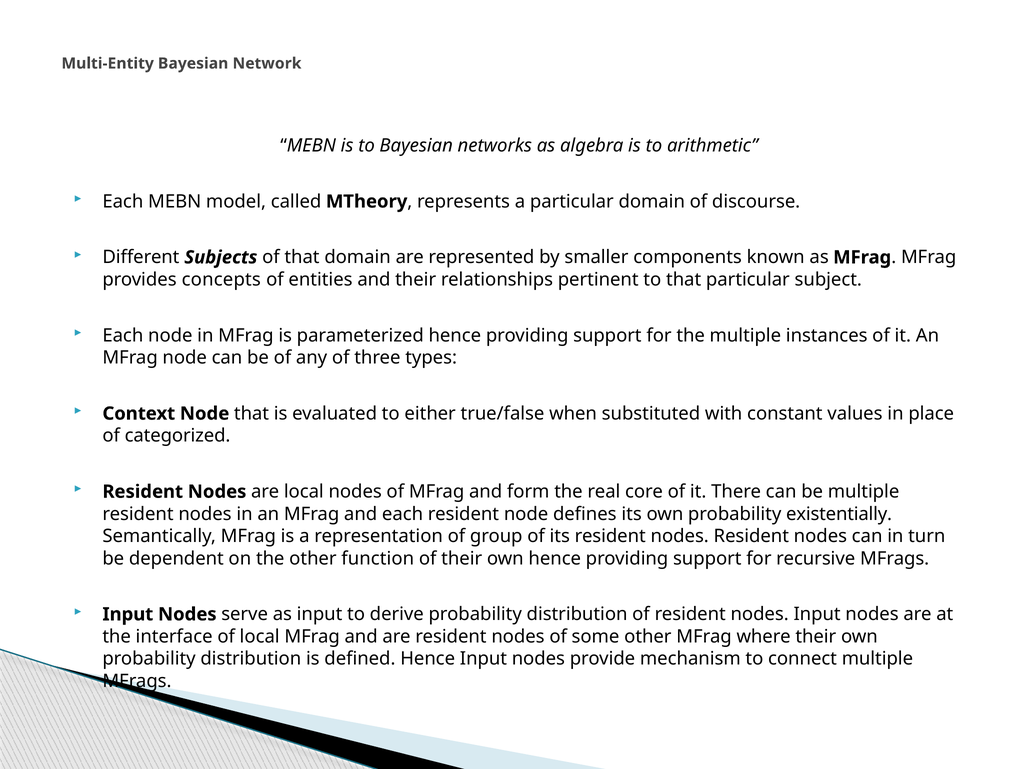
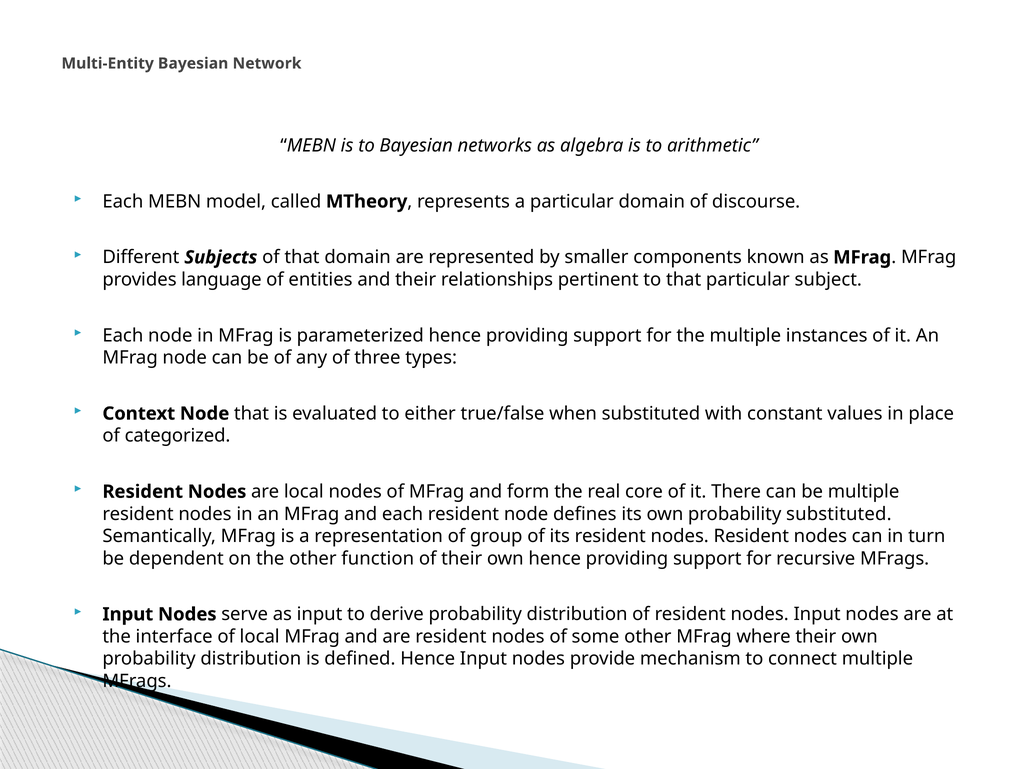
concepts: concepts -> language
probability existentially: existentially -> substituted
